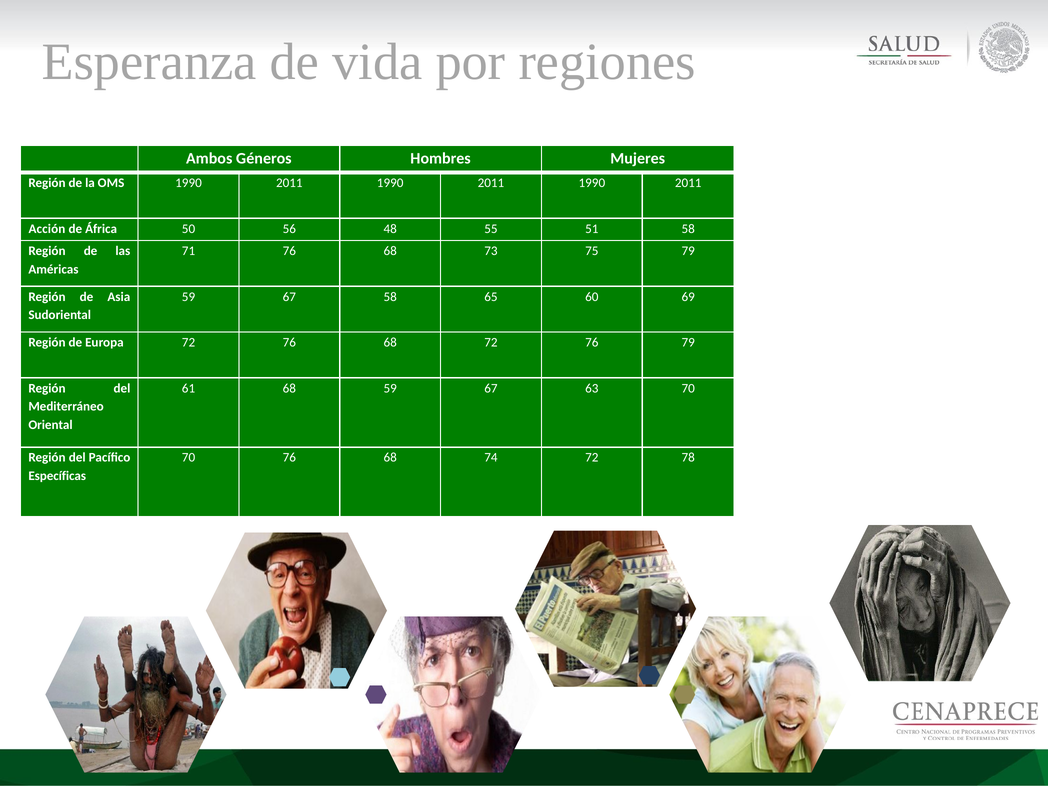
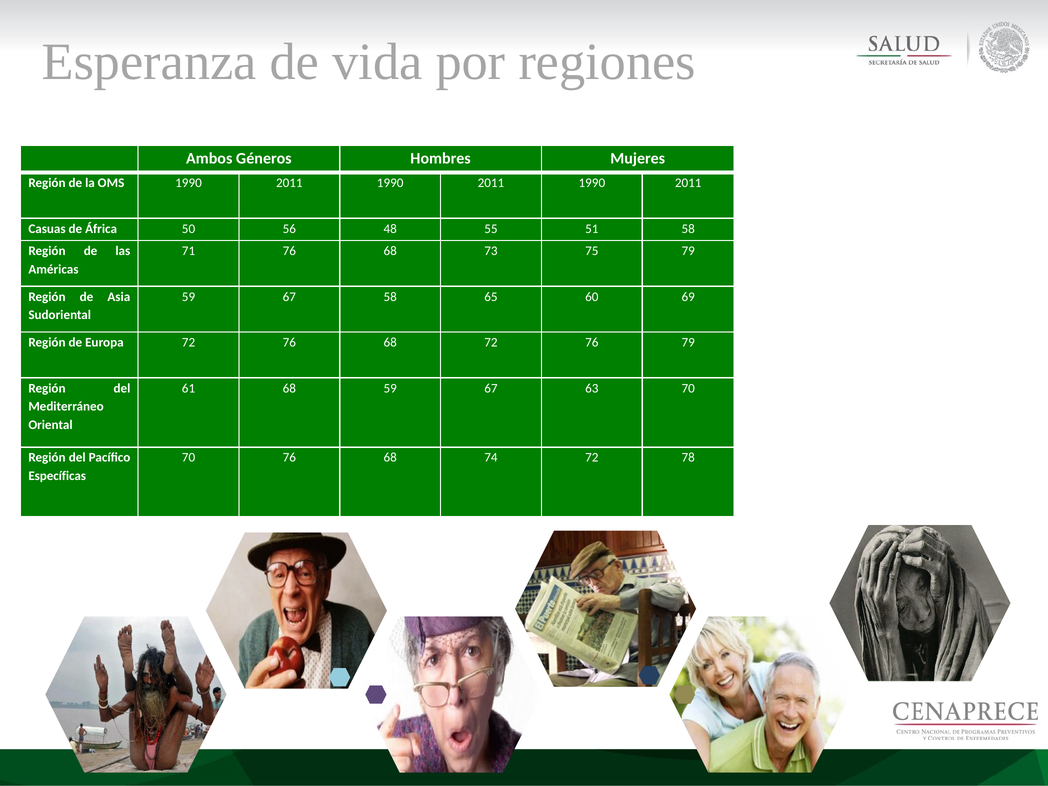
Acción: Acción -> Casuas
